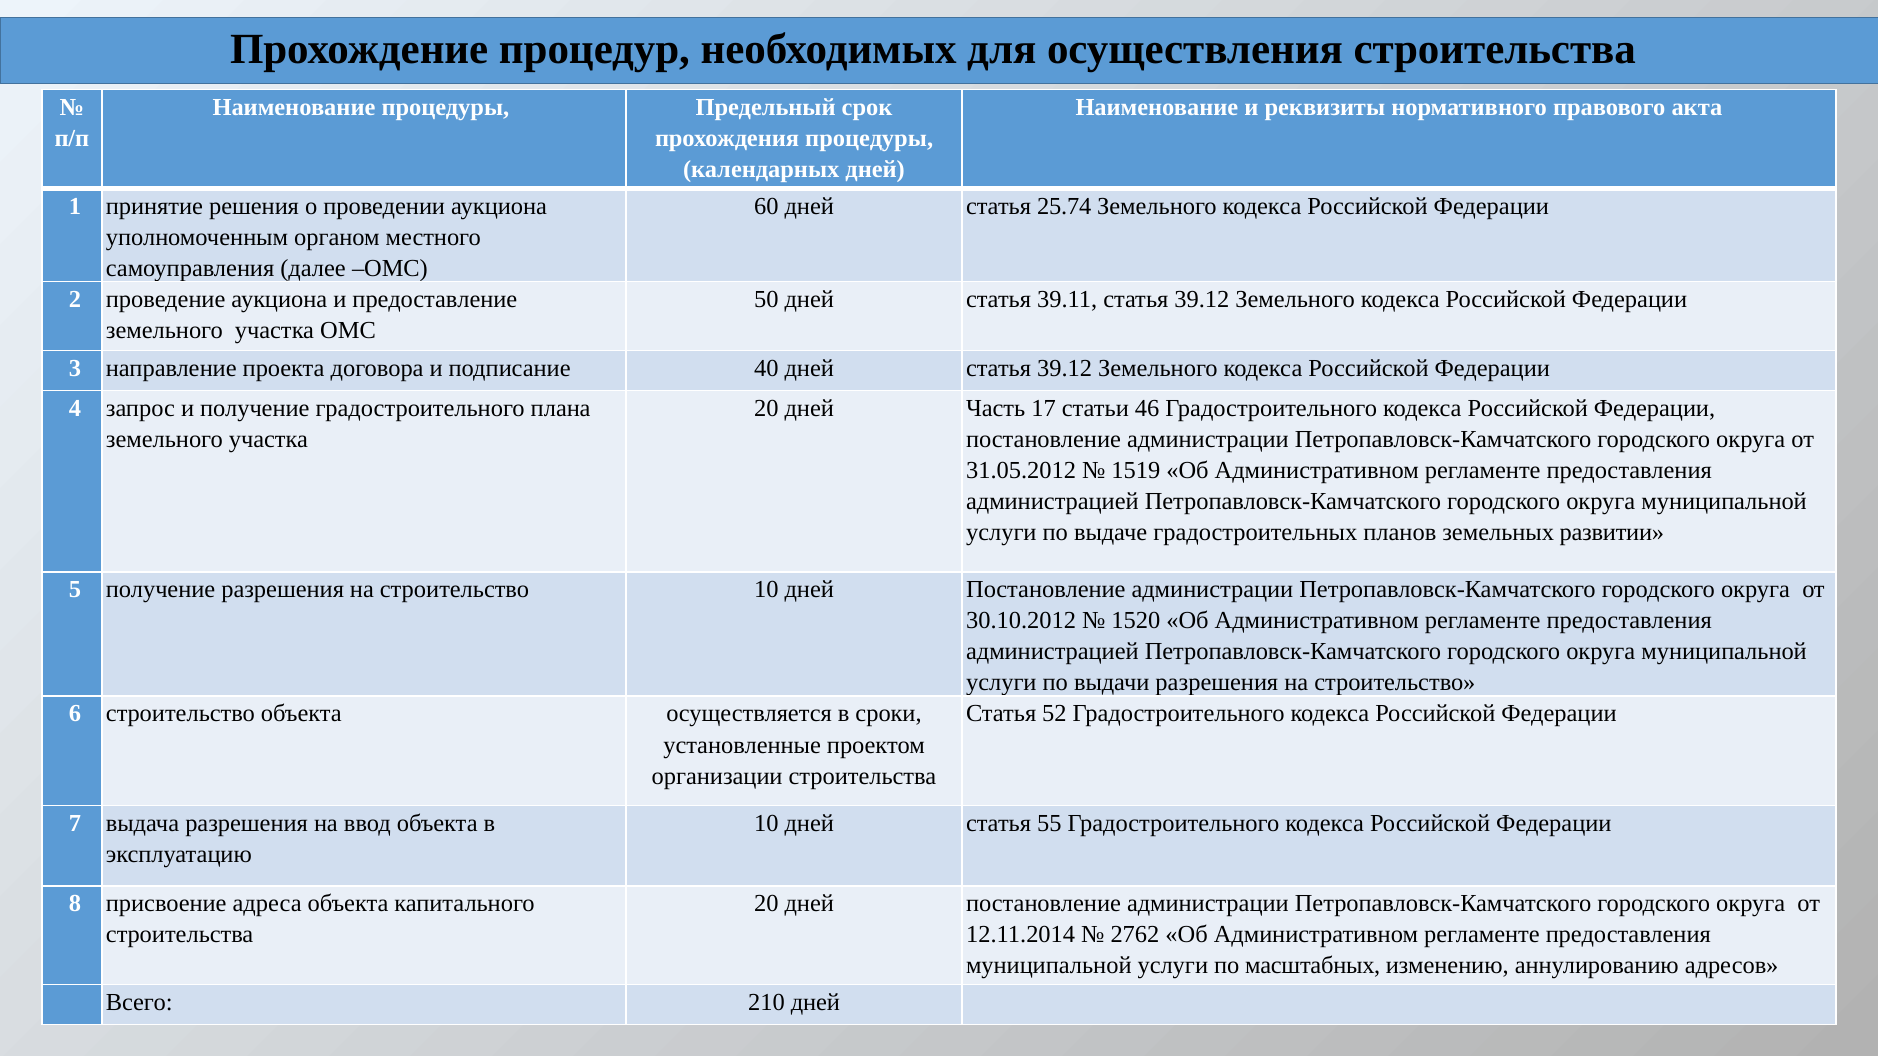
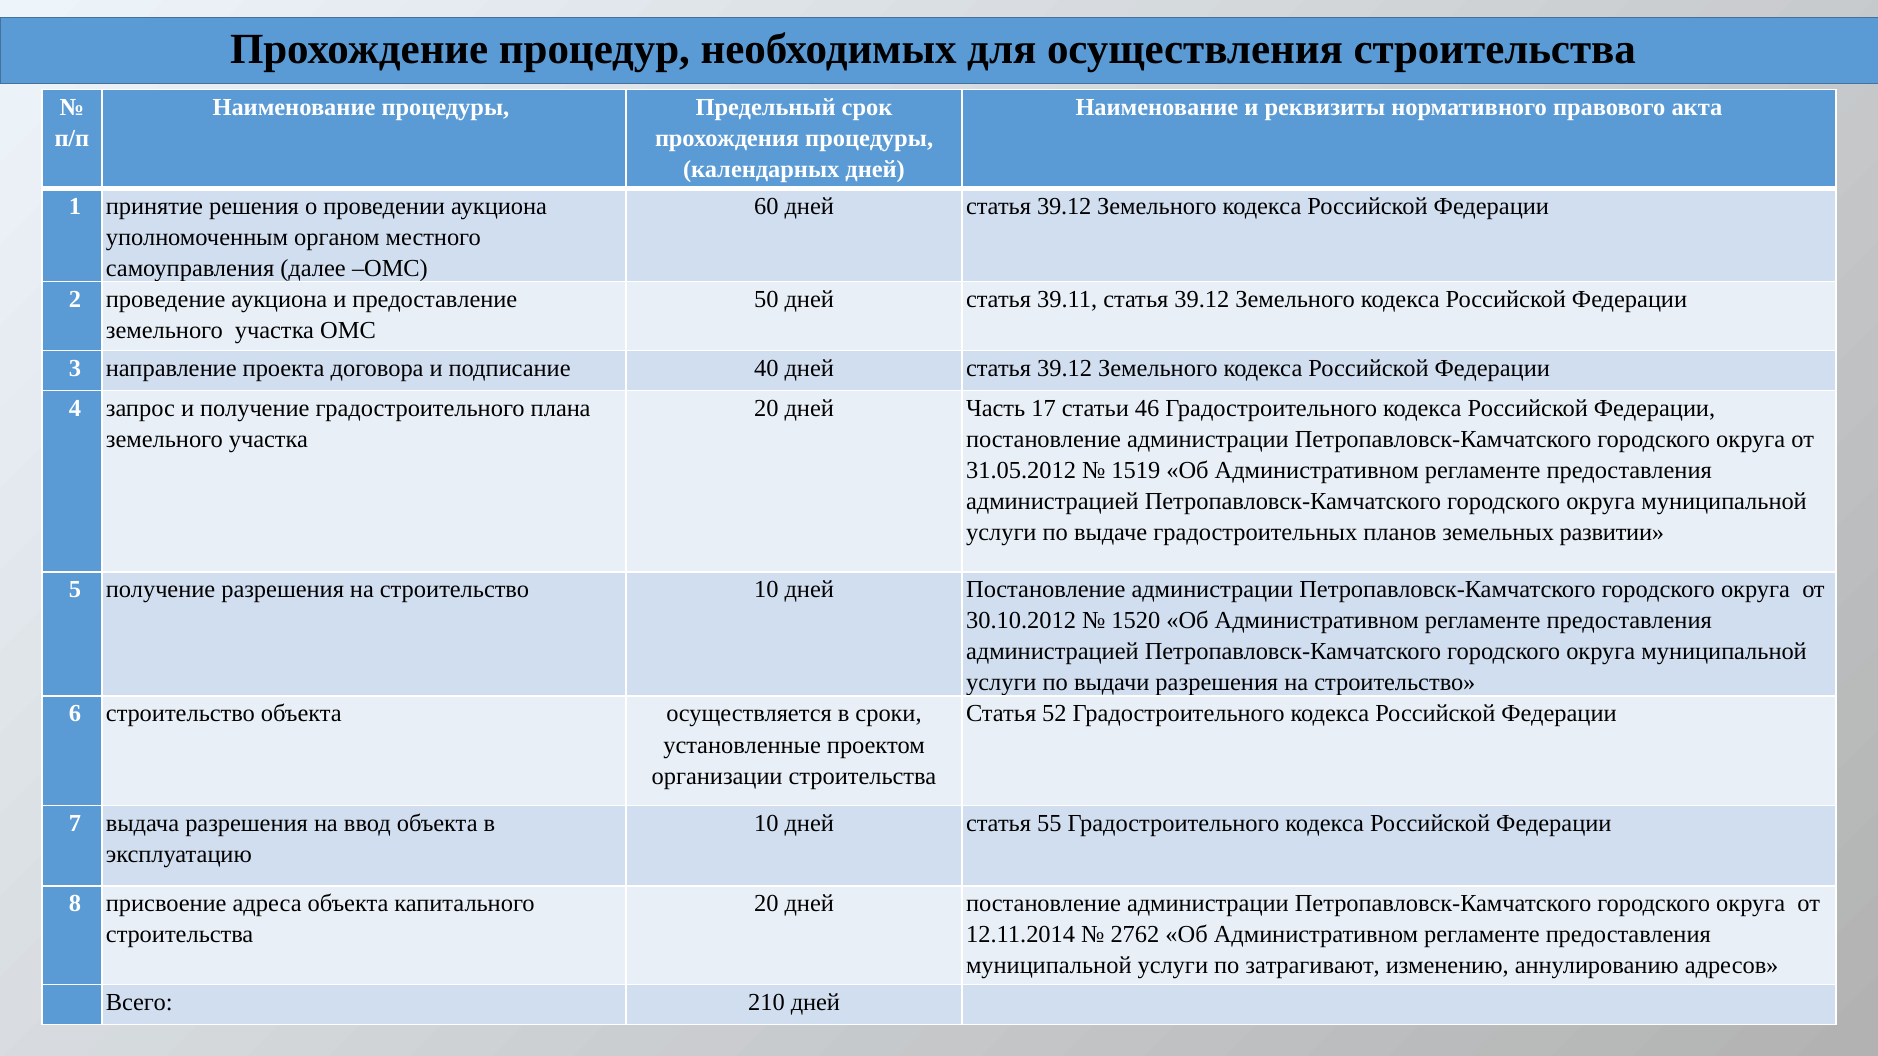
60 дней статья 25.74: 25.74 -> 39.12
масштабных: масштабных -> затрагивают
